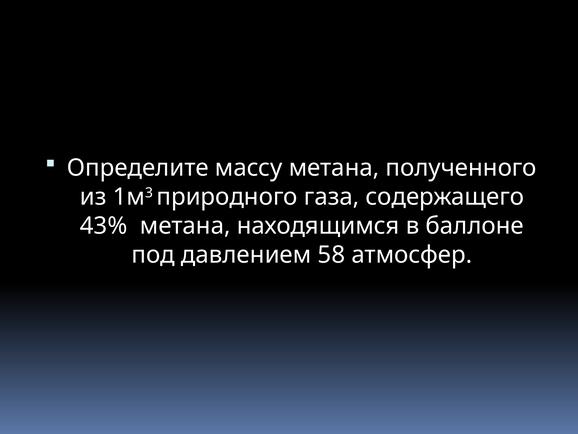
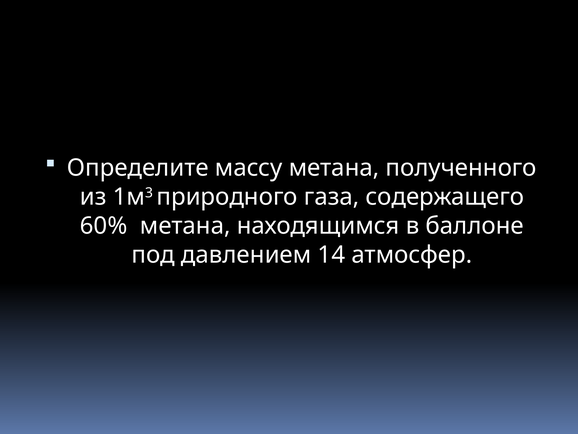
43%: 43% -> 60%
58: 58 -> 14
